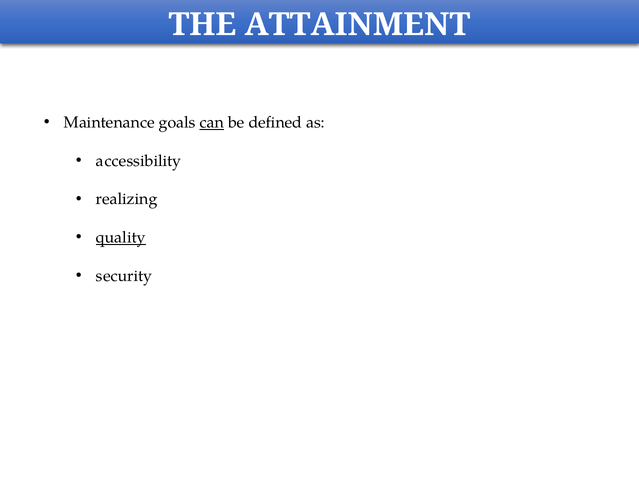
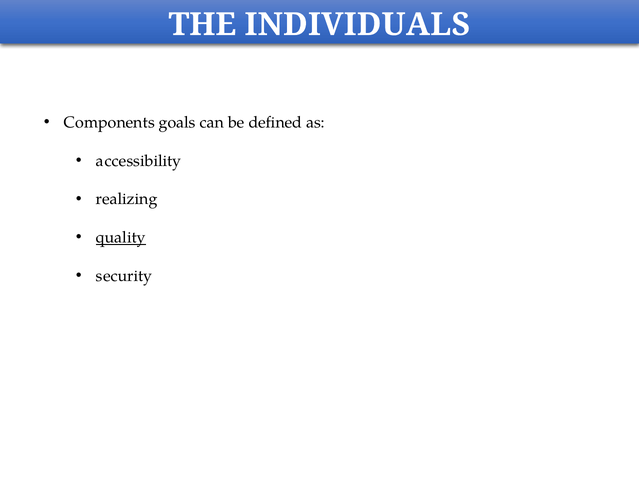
ATTAINMENT: ATTAINMENT -> INDIVIDUALS
Maintenance: Maintenance -> Components
can underline: present -> none
